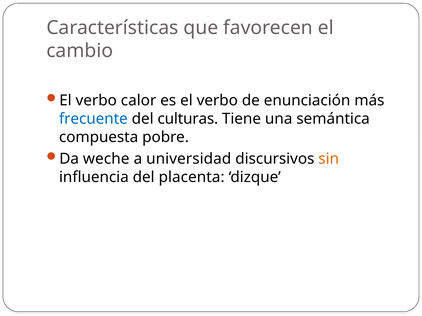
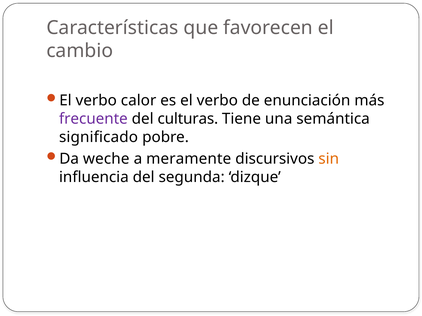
frecuente colour: blue -> purple
compuesta: compuesta -> significado
universidad: universidad -> meramente
placenta: placenta -> segunda
